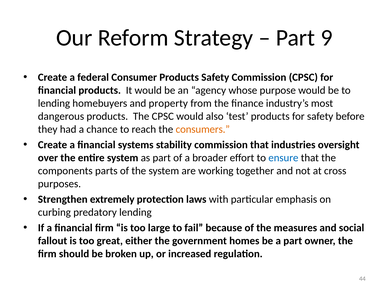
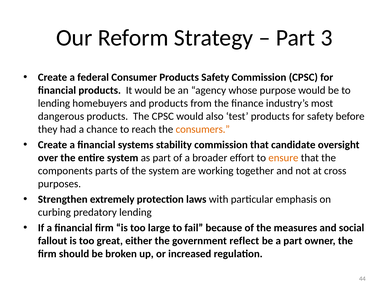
9: 9 -> 3
and property: property -> products
industries: industries -> candidate
ensure colour: blue -> orange
homes: homes -> reflect
